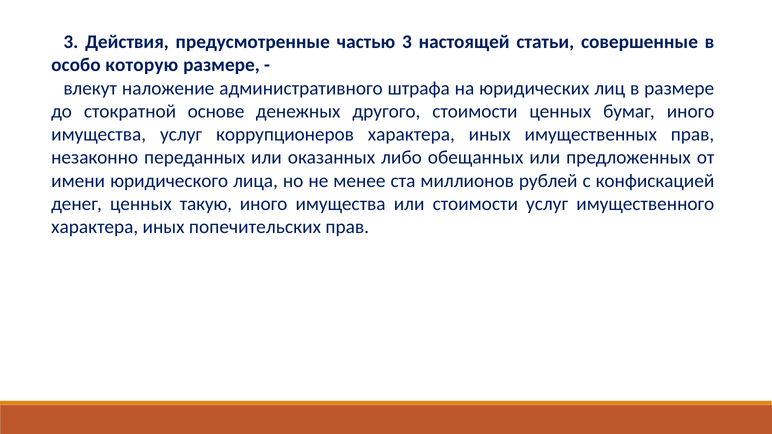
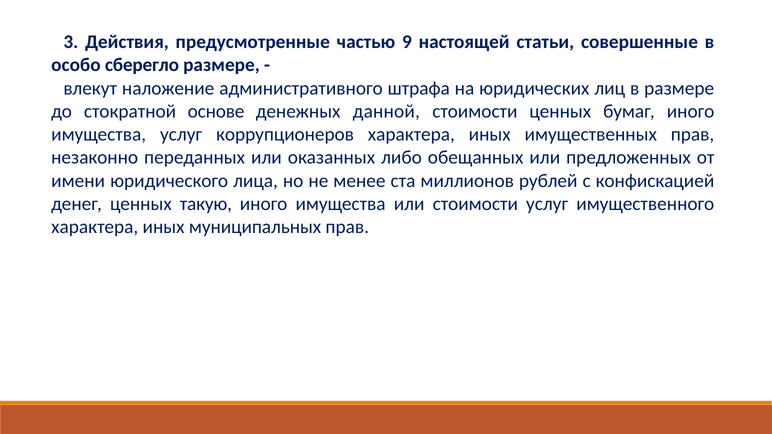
частью 3: 3 -> 9
которую: которую -> сберегло
другого: другого -> данной
попечительских: попечительских -> муниципальных
